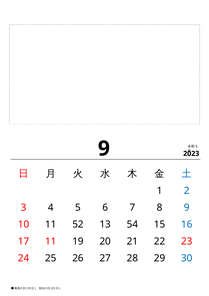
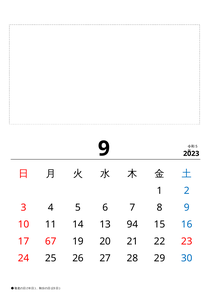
52: 52 -> 14
54: 54 -> 94
17 11: 11 -> 67
